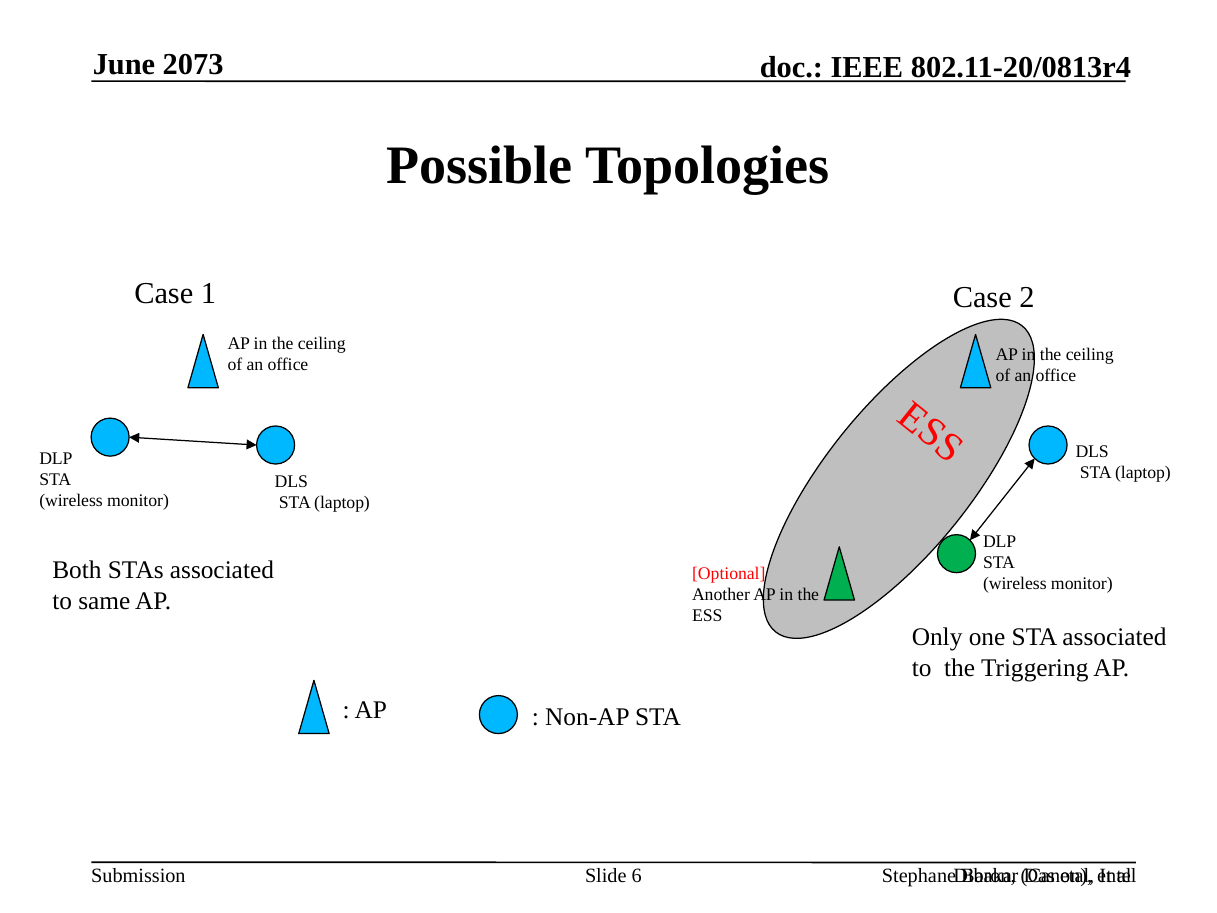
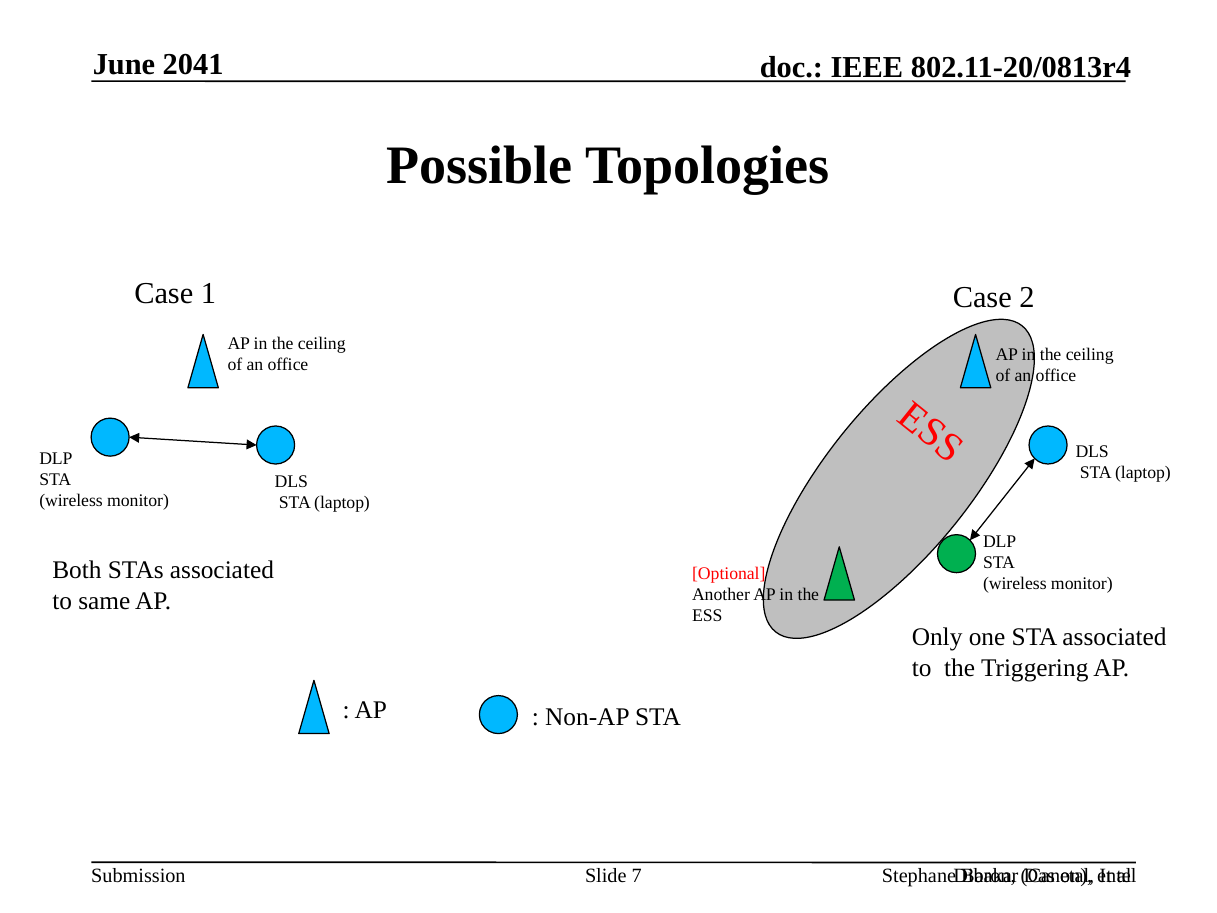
2073: 2073 -> 2041
6: 6 -> 7
